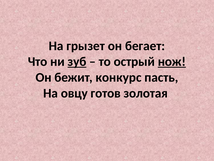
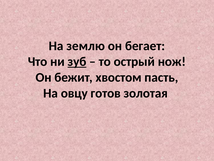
грызет: грызет -> землю
нож underline: present -> none
конкурс: конкурс -> хвостом
